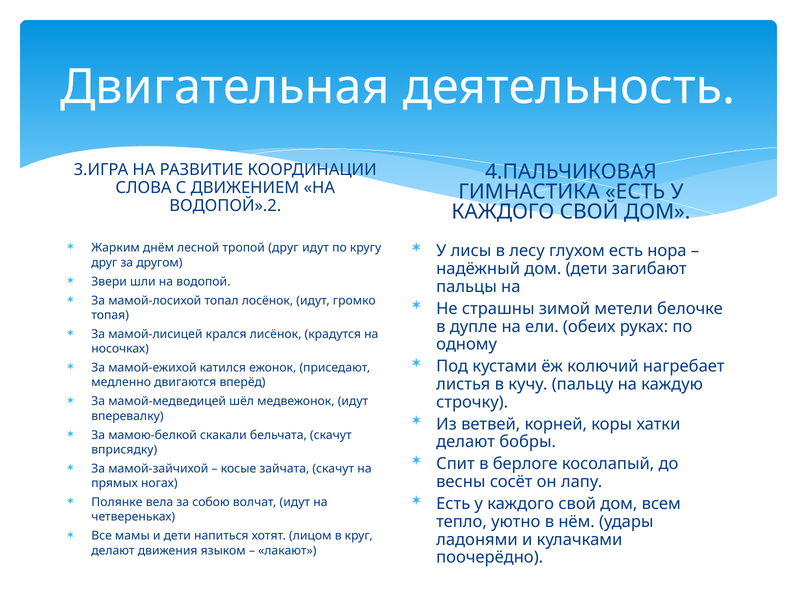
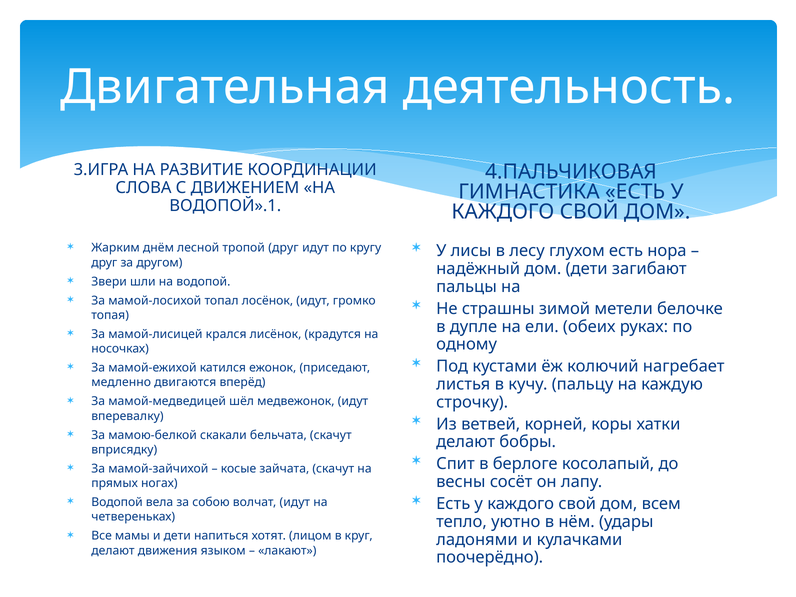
ВОДОПОЙ».2: ВОДОПОЙ».2 -> ВОДОПОЙ».1
Полянке at (117, 502): Полянке -> Водопой
